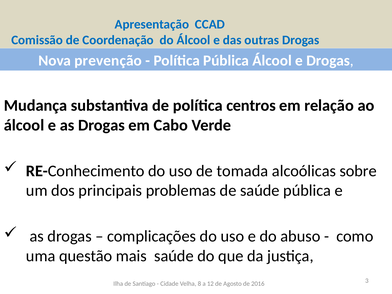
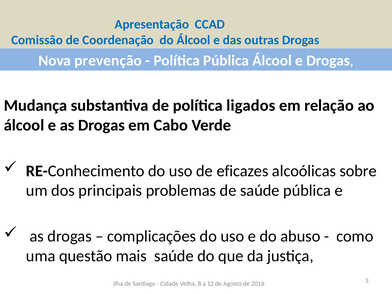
centros: centros -> ligados
tomada: tomada -> eficazes
